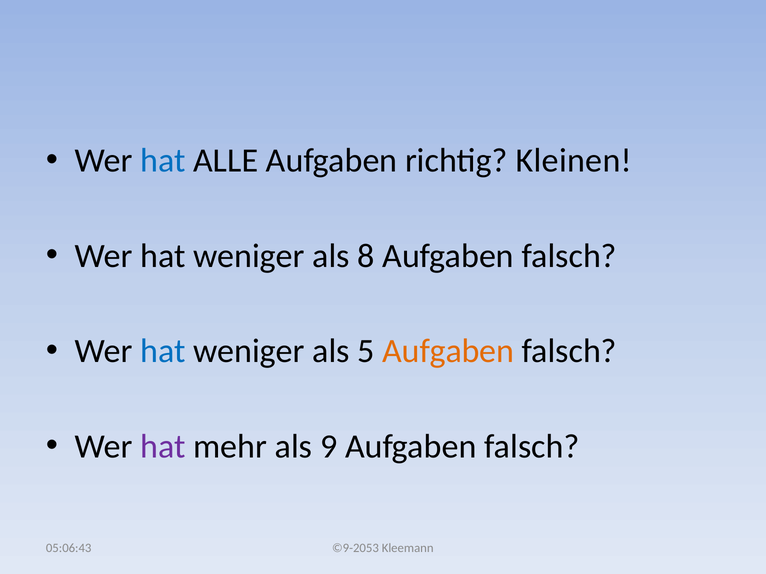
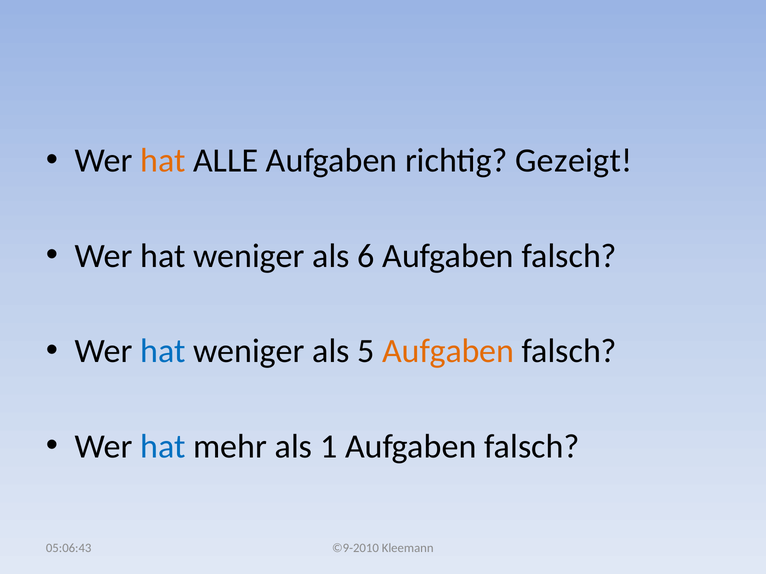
hat at (163, 161) colour: blue -> orange
Kleinen: Kleinen -> Gezeigt
8: 8 -> 6
hat at (163, 447) colour: purple -> blue
9: 9 -> 1
©9-2053: ©9-2053 -> ©9-2010
